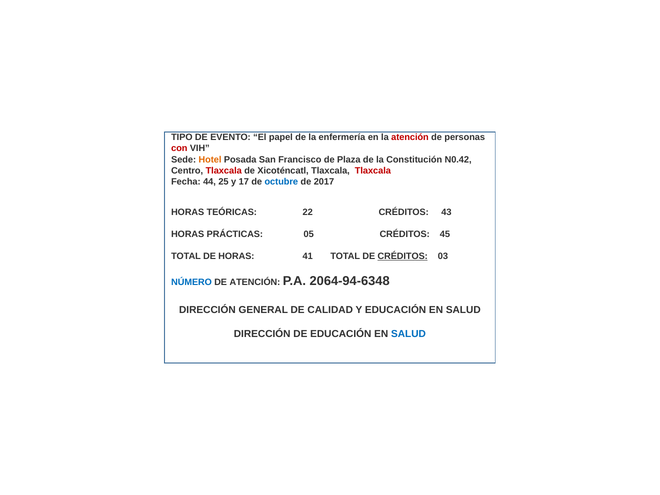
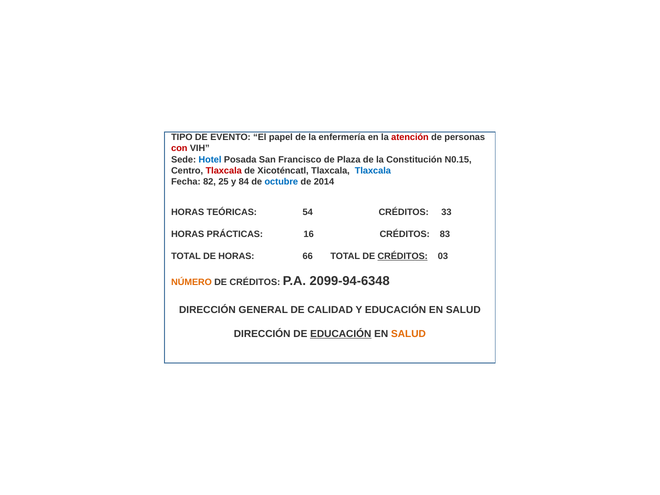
Hotel colour: orange -> blue
N0.42: N0.42 -> N0.15
Tlaxcala at (373, 170) colour: red -> blue
44: 44 -> 82
17: 17 -> 84
2017: 2017 -> 2014
22: 22 -> 54
43: 43 -> 33
05: 05 -> 16
45: 45 -> 83
41: 41 -> 66
NÚMERO colour: blue -> orange
ATENCIÓN at (255, 282): ATENCIÓN -> CRÉDITOS
2064-94-6348: 2064-94-6348 -> 2099-94-6348
EDUCACIÓN at (341, 334) underline: none -> present
SALUD at (408, 334) colour: blue -> orange
